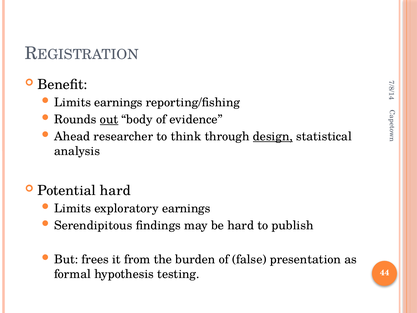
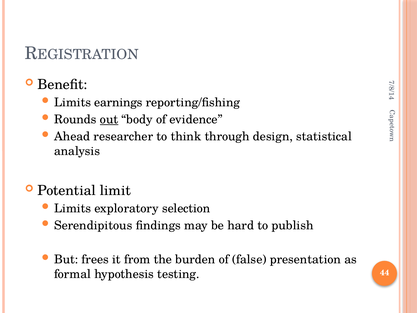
design underline: present -> none
Potential hard: hard -> limit
exploratory earnings: earnings -> selection
